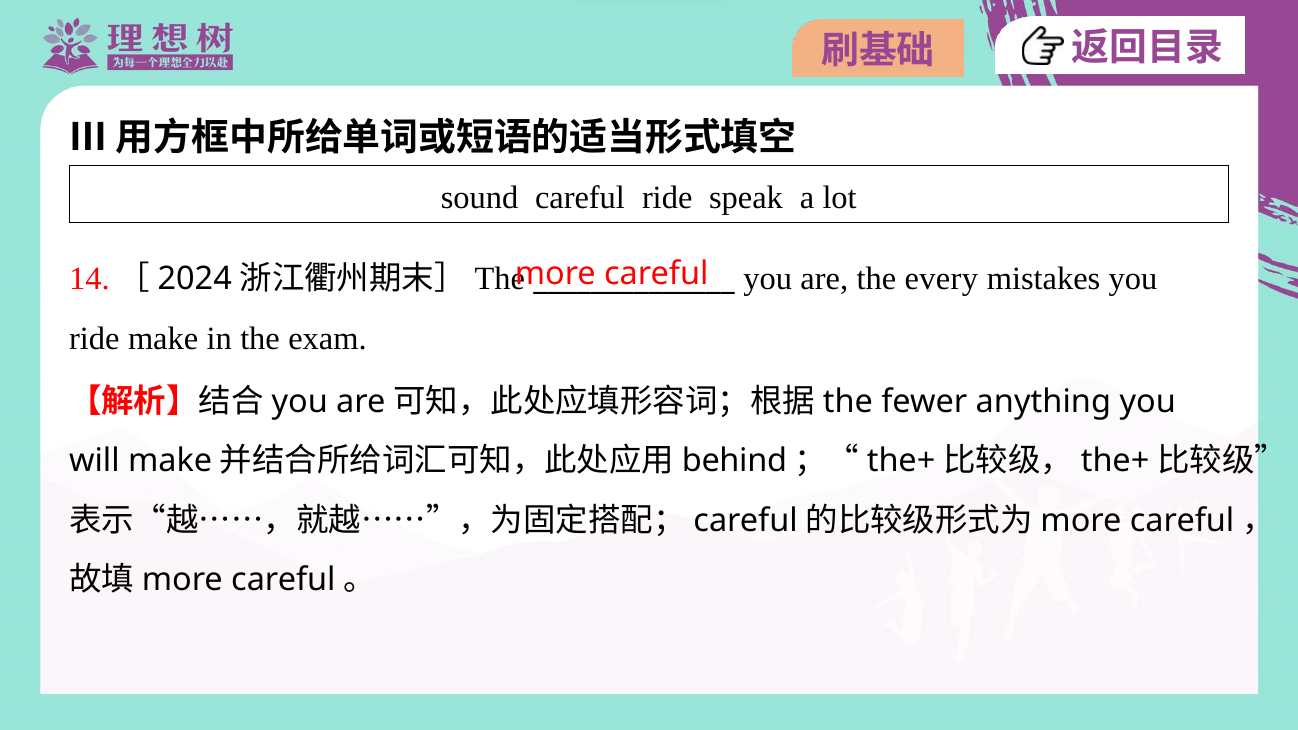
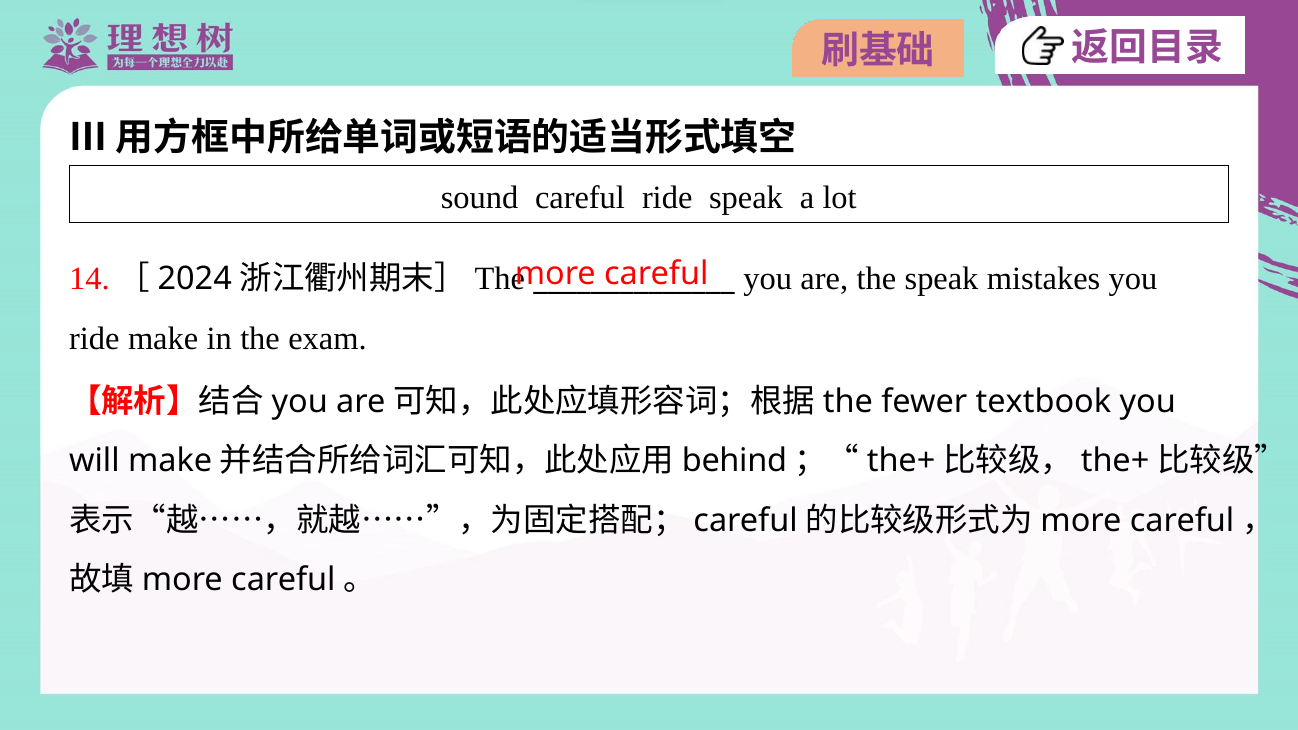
the every: every -> speak
anything: anything -> textbook
